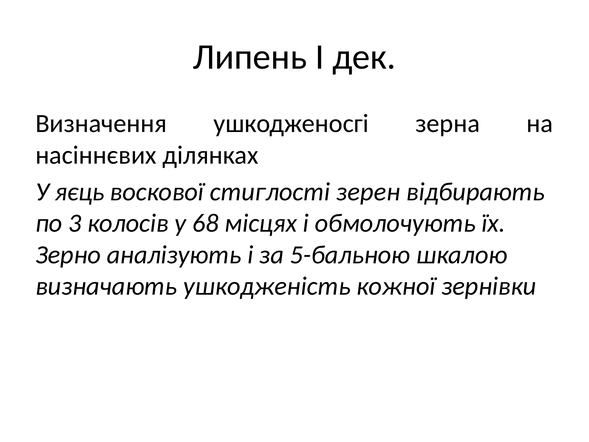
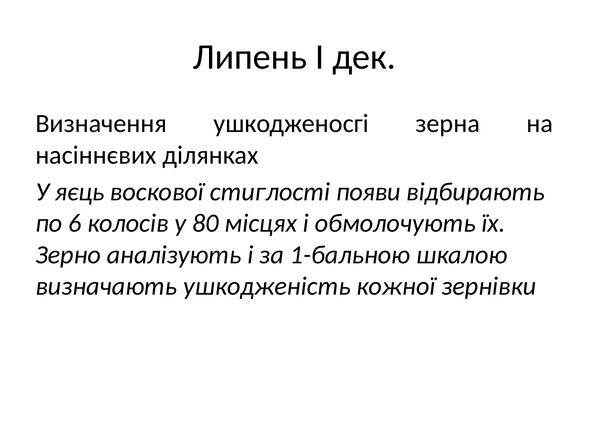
зерен: зерен -> появи
3: 3 -> 6
68: 68 -> 80
5-бальною: 5-бальною -> 1-бальною
